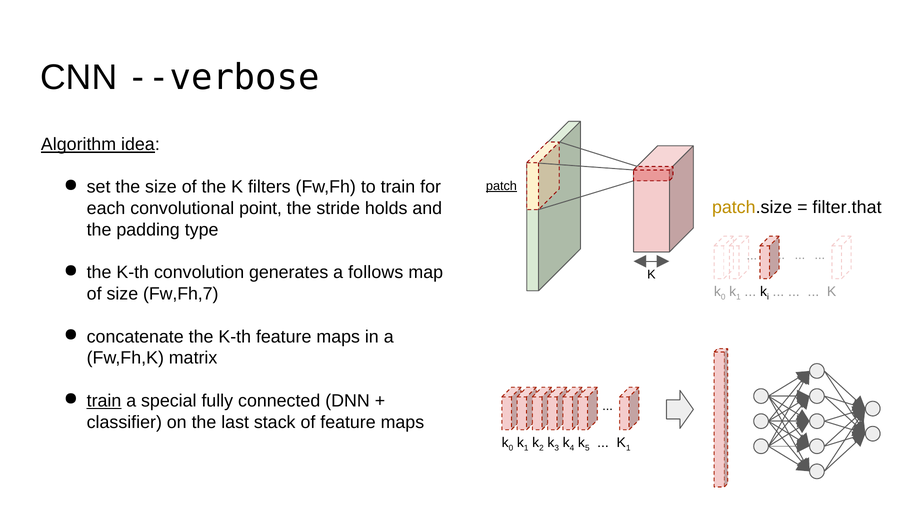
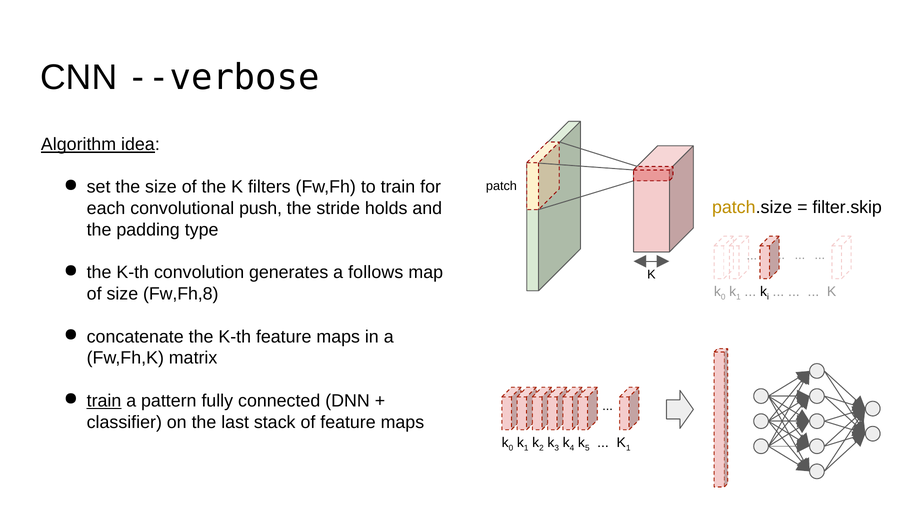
patch underline: present -> none
filter.that: filter.that -> filter.skip
point: point -> push
Fw,Fh,7: Fw,Fh,7 -> Fw,Fh,8
special: special -> pattern
